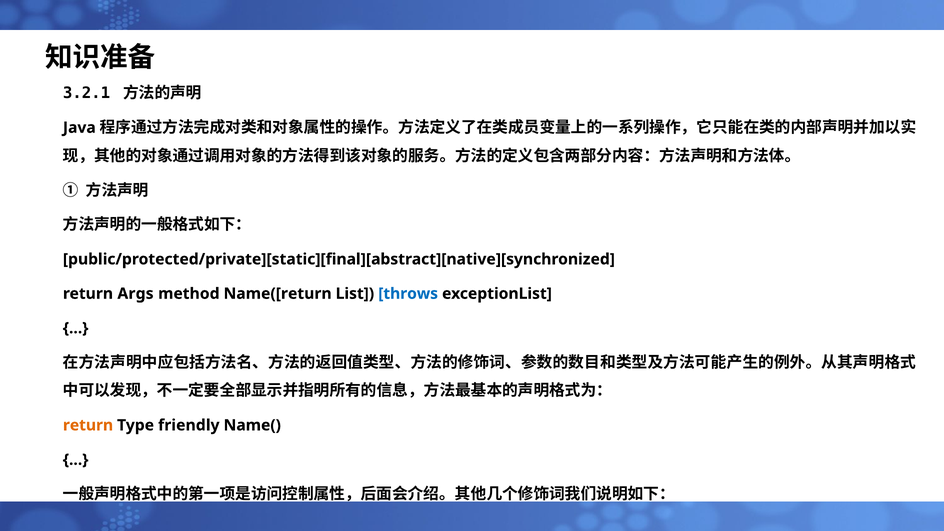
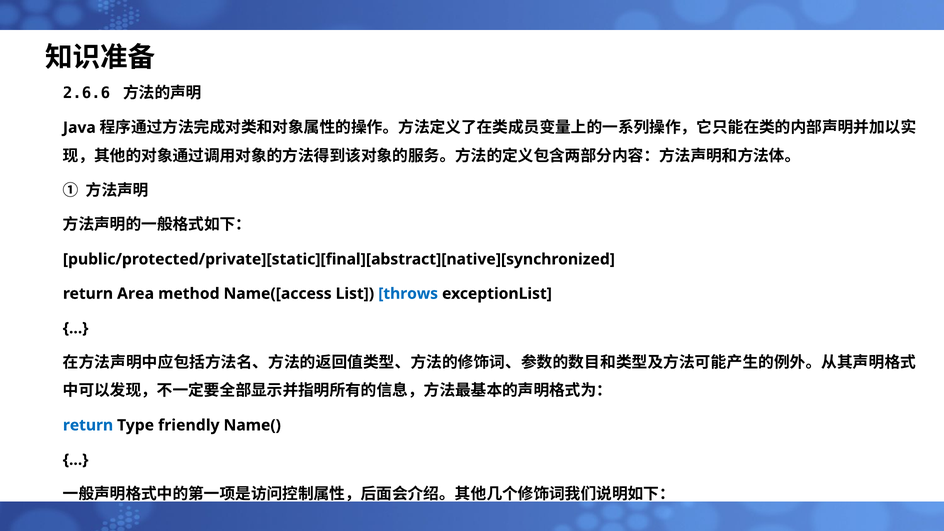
3.2.1: 3.2.1 -> 2.6.6
Args: Args -> Area
Name([return: Name([return -> Name([access
return at (88, 425) colour: orange -> blue
